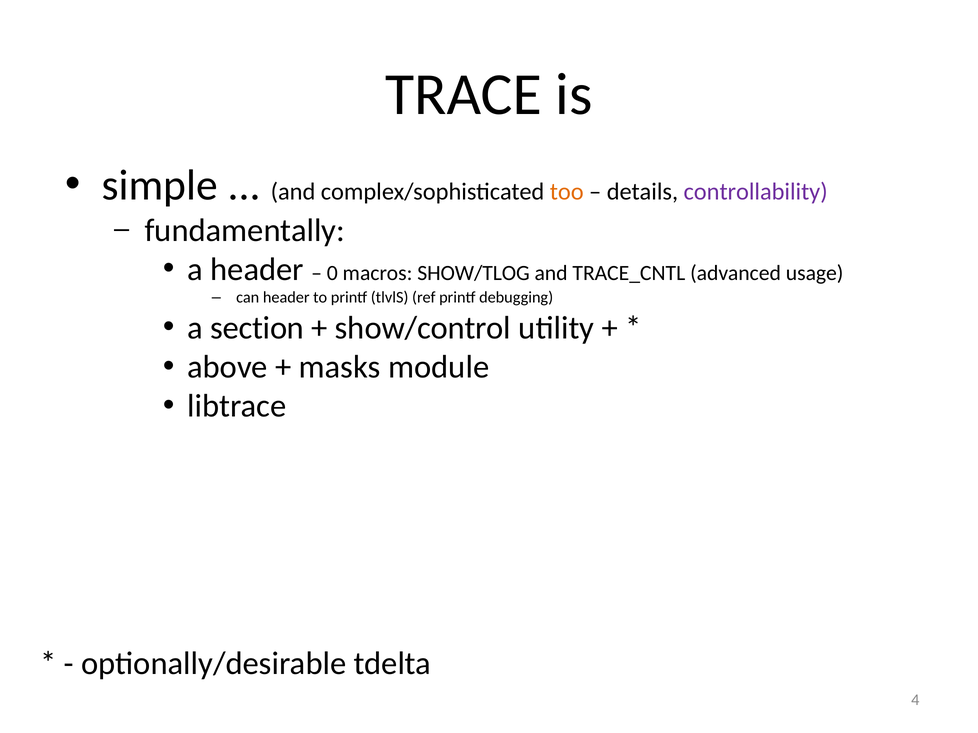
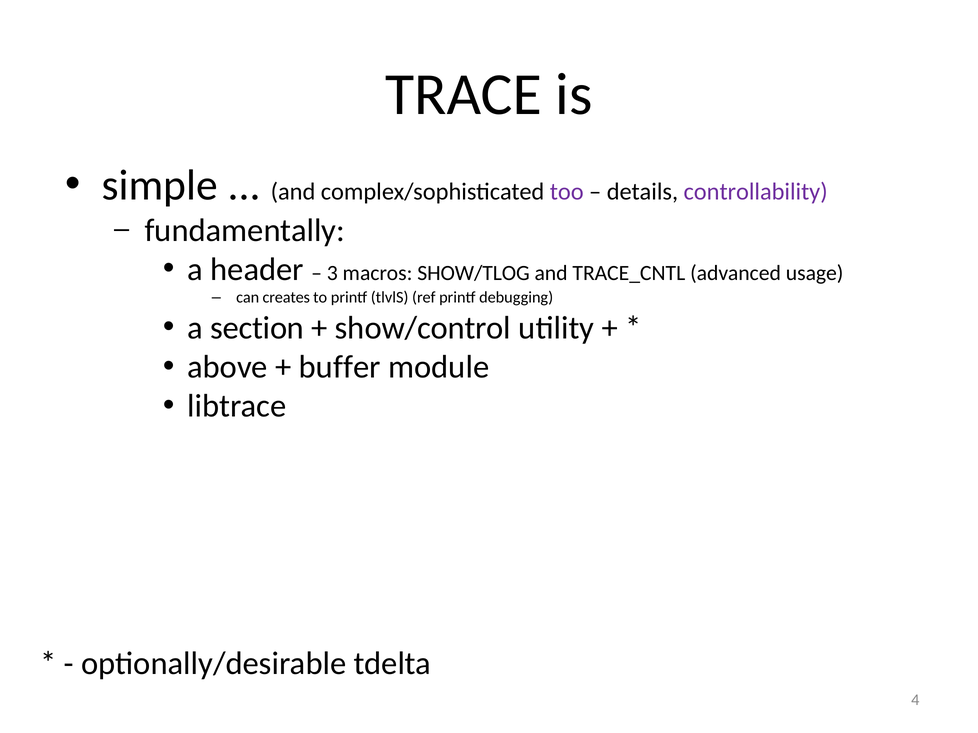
too colour: orange -> purple
0: 0 -> 3
header at (286, 298): header -> creates
masks: masks -> buffer
